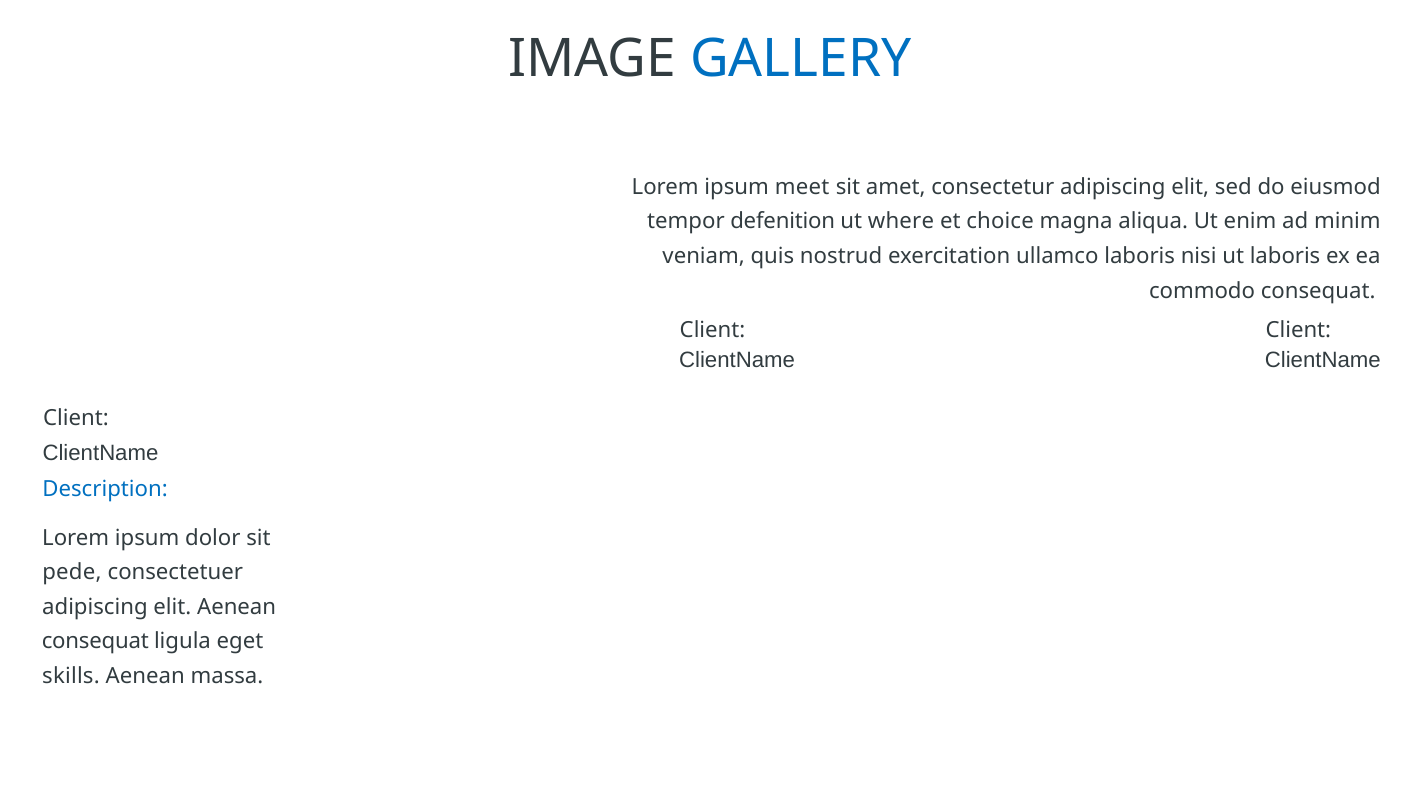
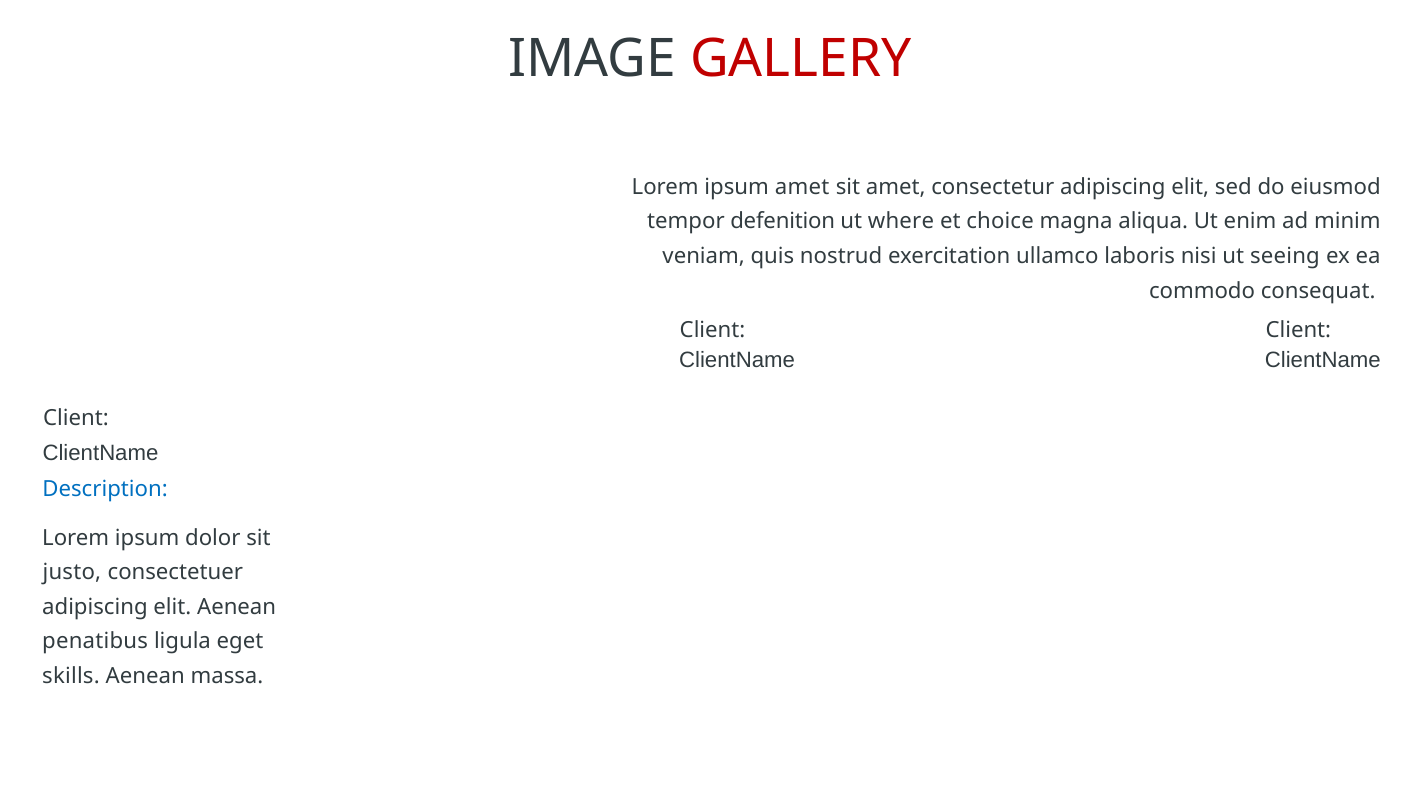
GALLERY colour: blue -> red
ipsum meet: meet -> amet
ut laboris: laboris -> seeing
pede: pede -> justo
consequat at (95, 642): consequat -> penatibus
